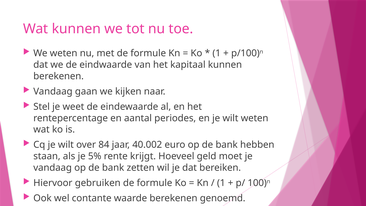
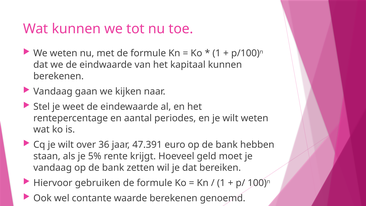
84: 84 -> 36
40.002: 40.002 -> 47.391
